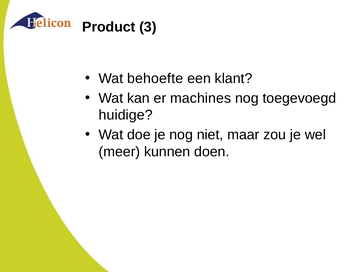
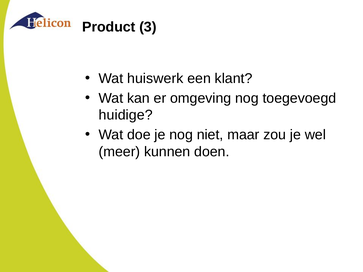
behoefte: behoefte -> huiswerk
machines: machines -> omgeving
